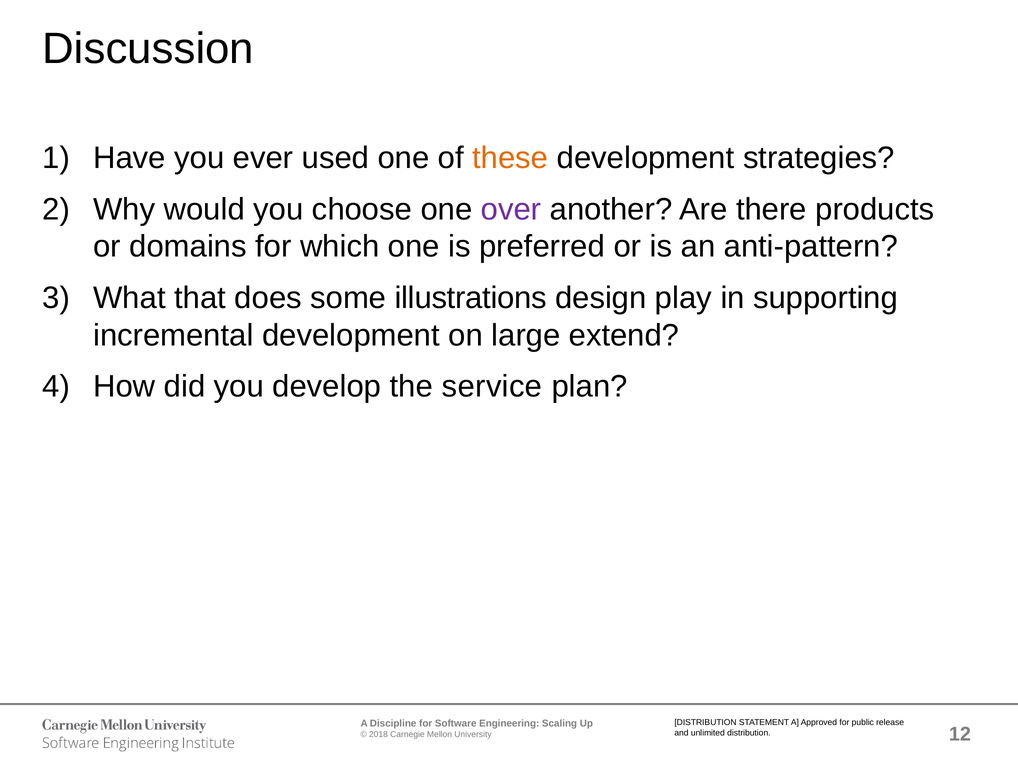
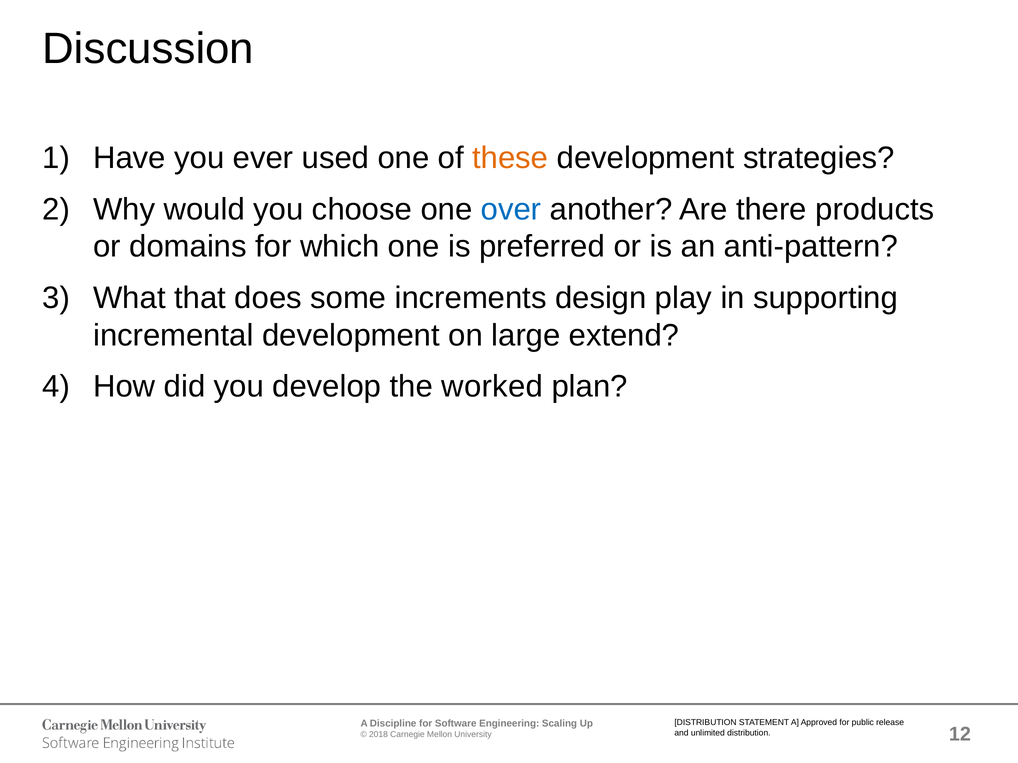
over colour: purple -> blue
illustrations: illustrations -> increments
service: service -> worked
